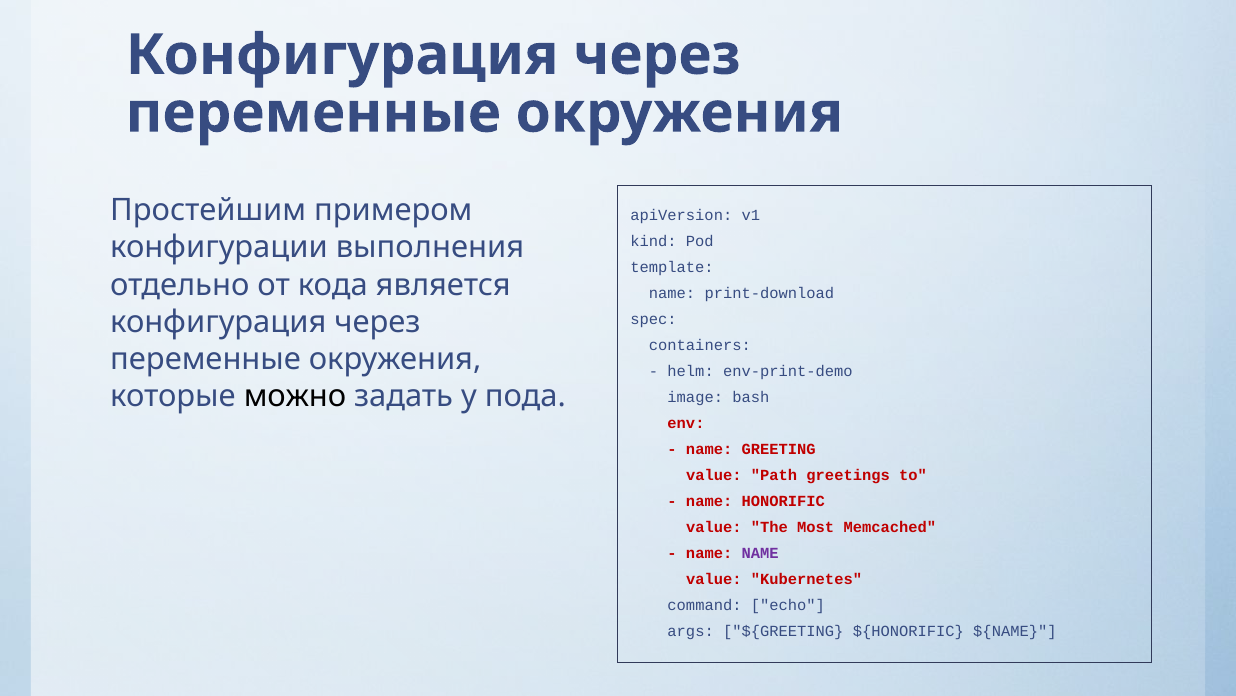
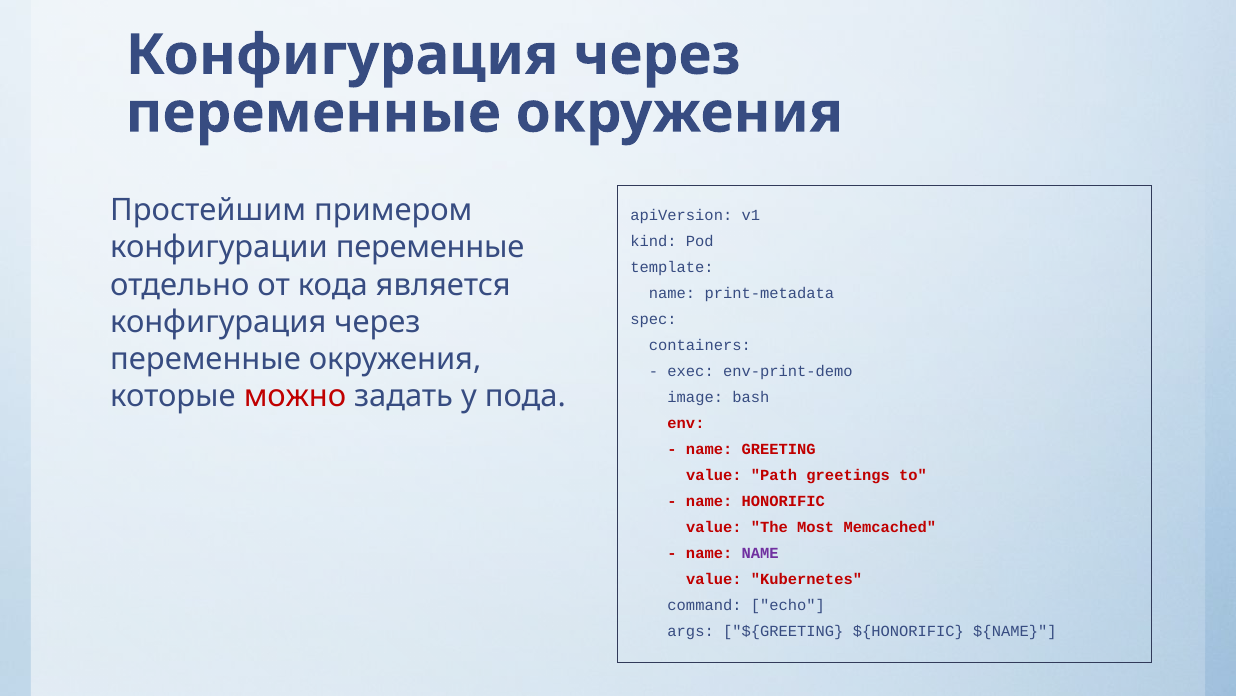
конфигурации выполнения: выполнения -> переменные
print-download: print-download -> print-metadata
helm: helm -> exec
можно colour: black -> red
